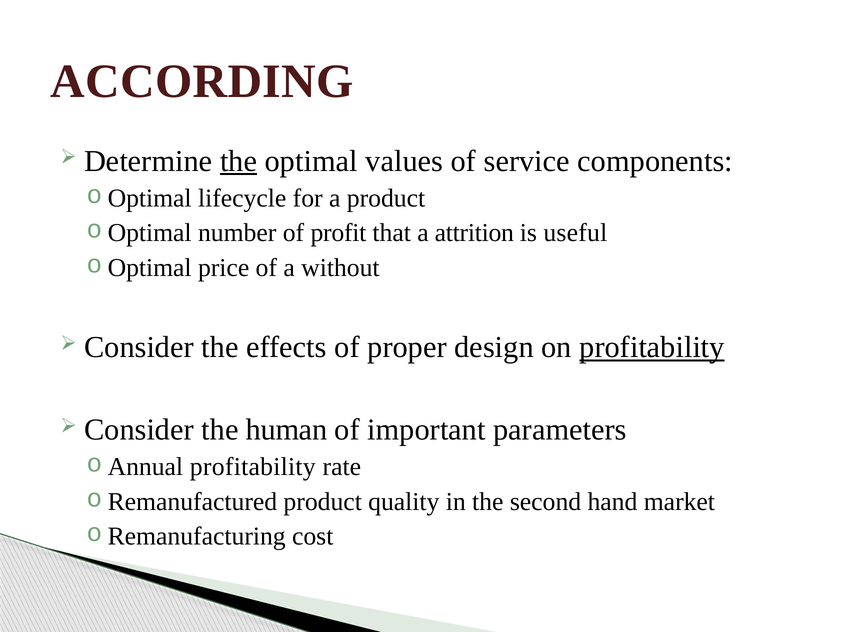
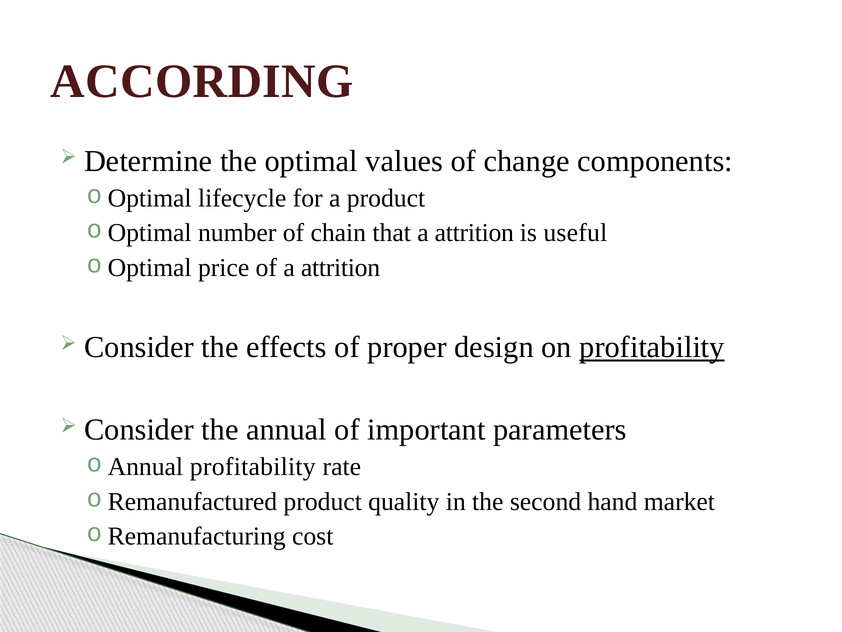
the at (239, 161) underline: present -> none
service: service -> change
profit: profit -> chain
of a without: without -> attrition
human: human -> annual
